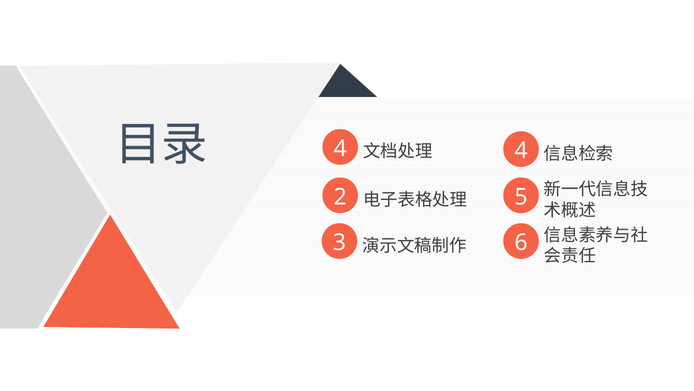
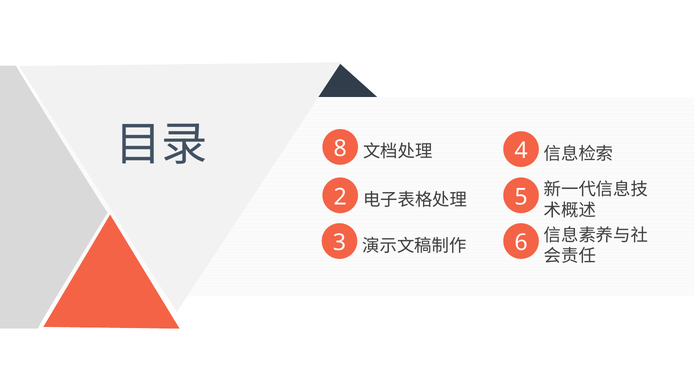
4 at (340, 148): 4 -> 8
